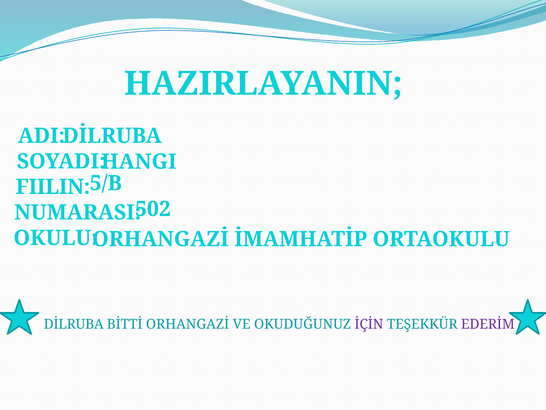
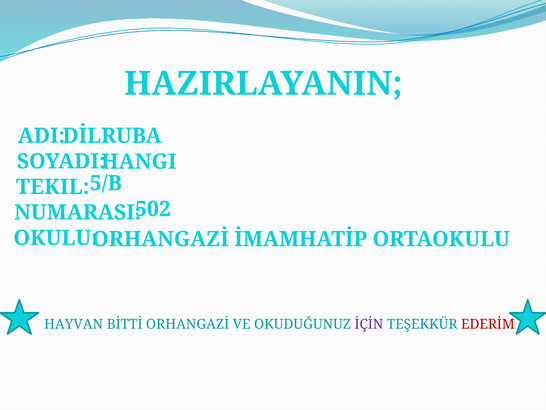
FIILIN: FIILIN -> TEKIL
DİLRUBA at (74, 324): DİLRUBA -> HAYVAN
EDERİM colour: purple -> red
